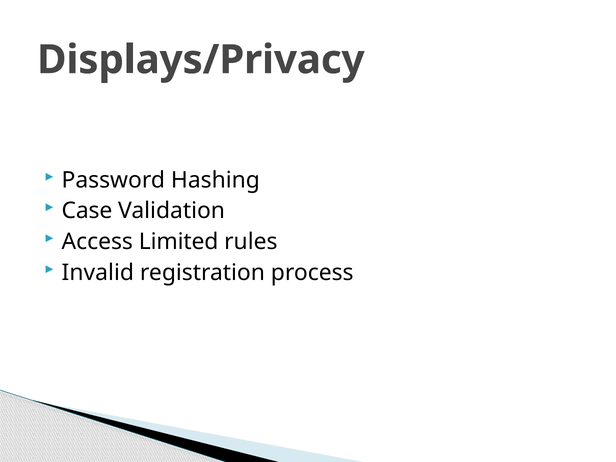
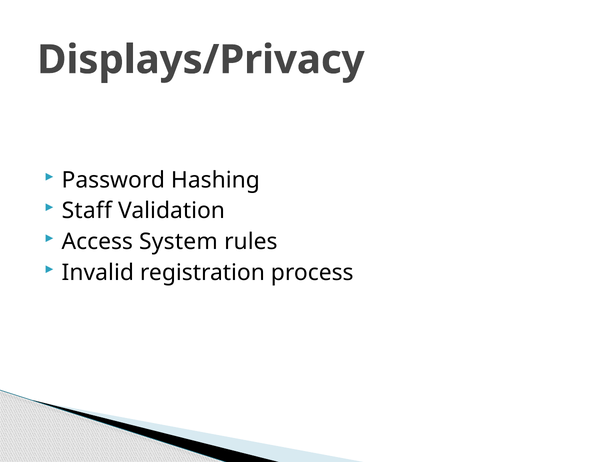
Case: Case -> Staff
Limited: Limited -> System
